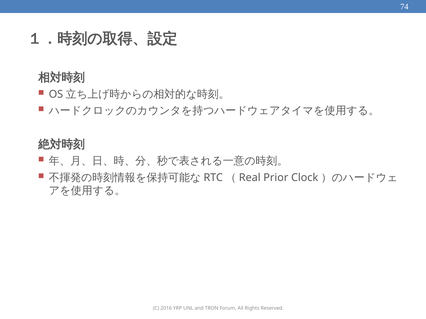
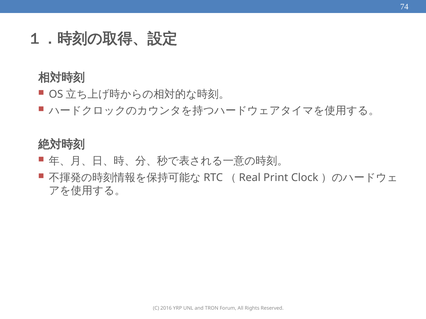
Prior: Prior -> Print
